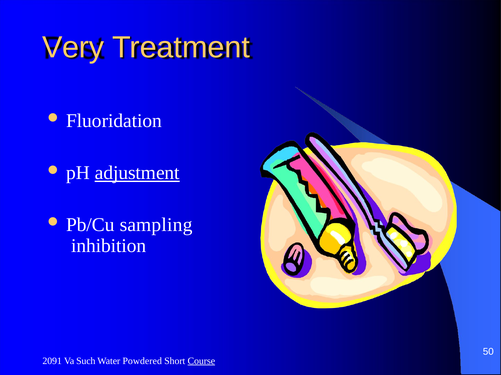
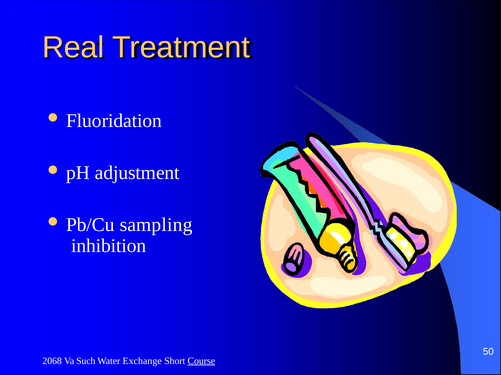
Very: Very -> Real
adjustment underline: present -> none
2091: 2091 -> 2068
Powdered: Powdered -> Exchange
